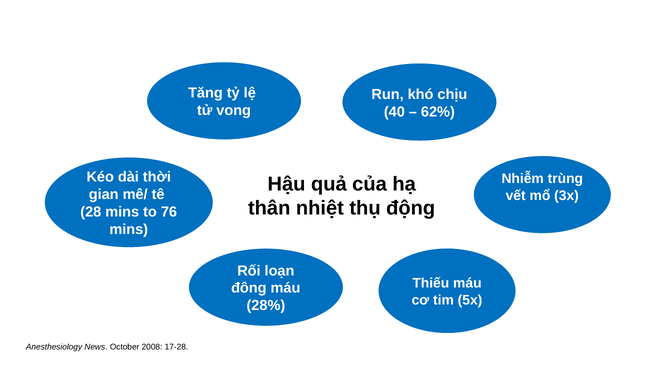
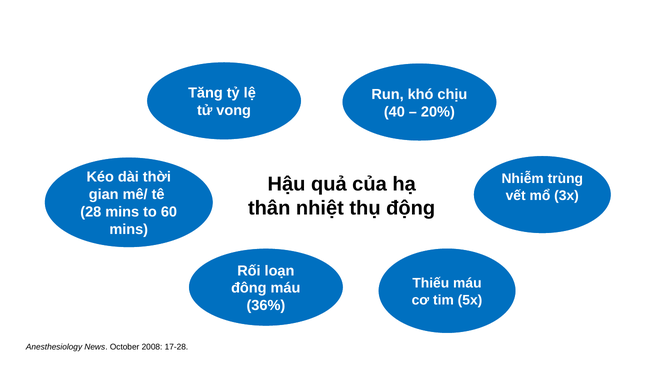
62%: 62% -> 20%
76: 76 -> 60
28%: 28% -> 36%
